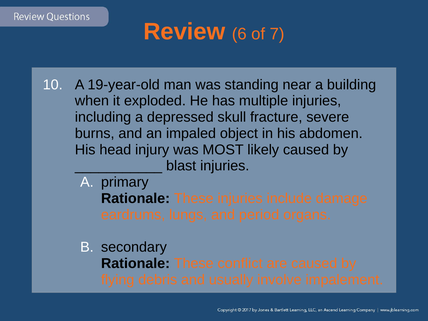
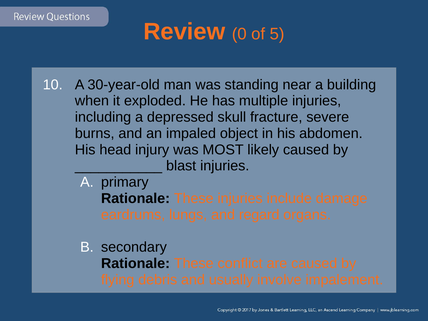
6: 6 -> 0
7: 7 -> 5
19-year-old: 19-year-old -> 30-year-old
period: period -> regard
